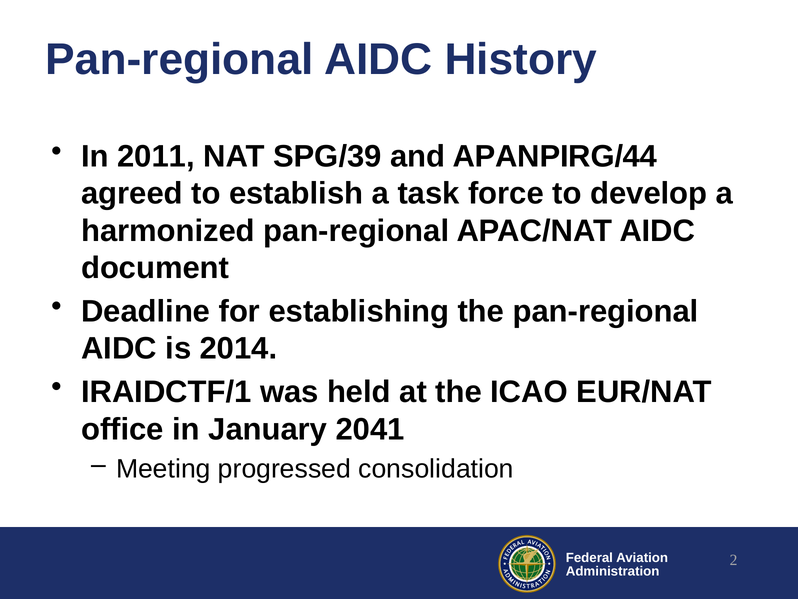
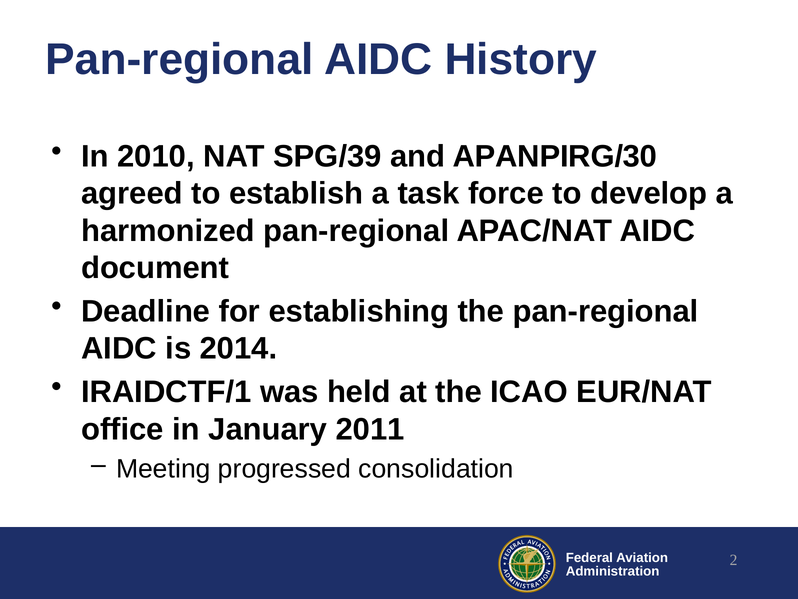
2011: 2011 -> 2010
APANPIRG/44: APANPIRG/44 -> APANPIRG/30
2041: 2041 -> 2011
